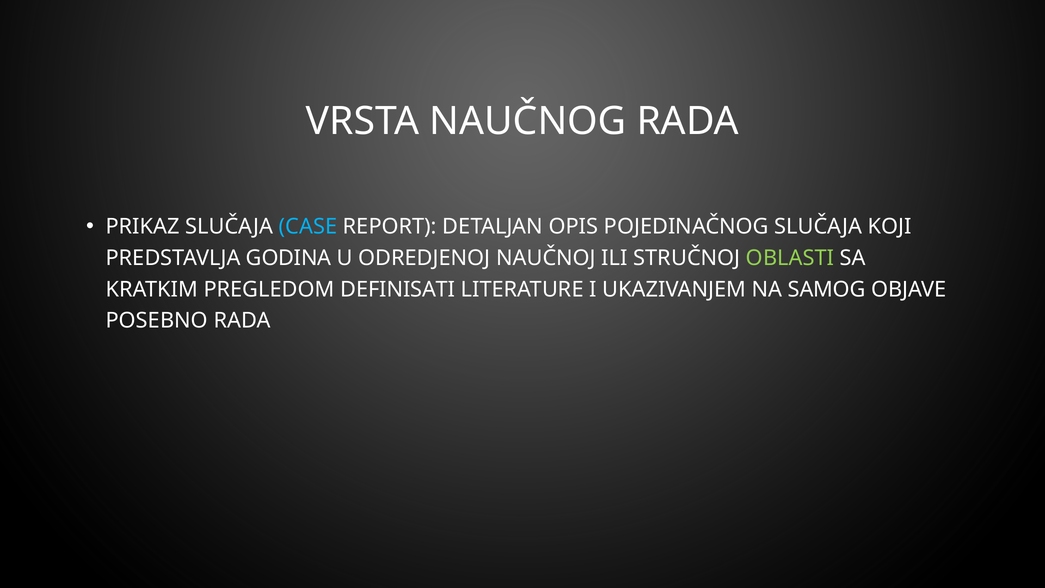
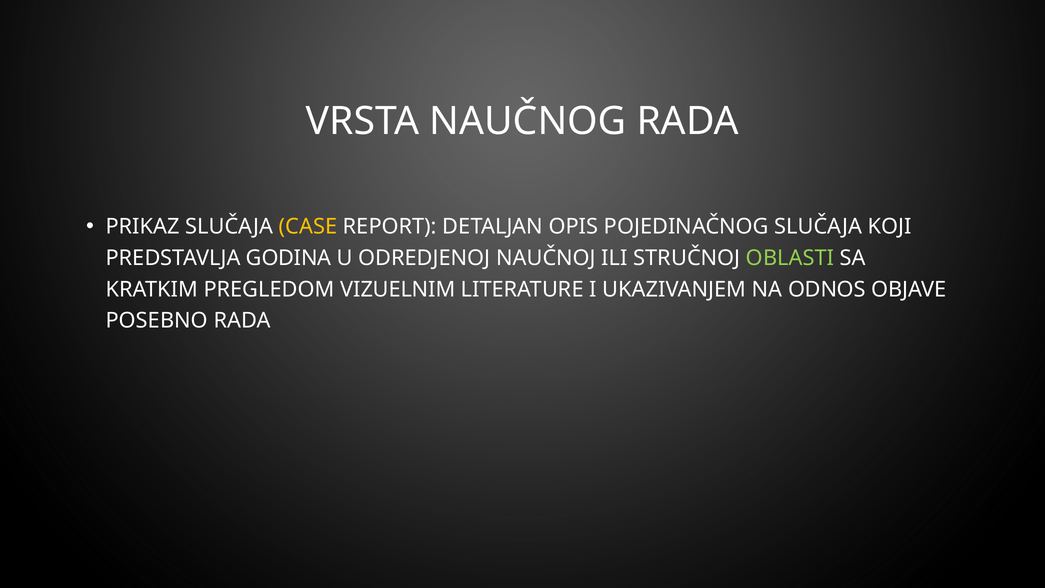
CASE colour: light blue -> yellow
DEFINISATI: DEFINISATI -> VIZUELNIM
SAMOG: SAMOG -> ODNOS
